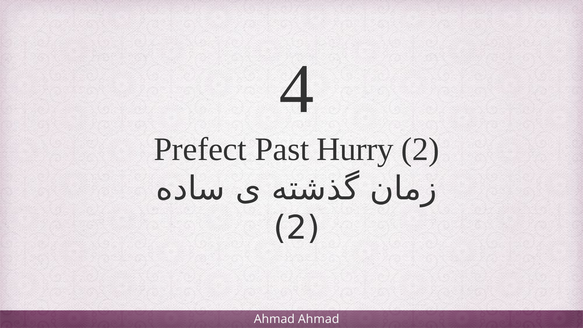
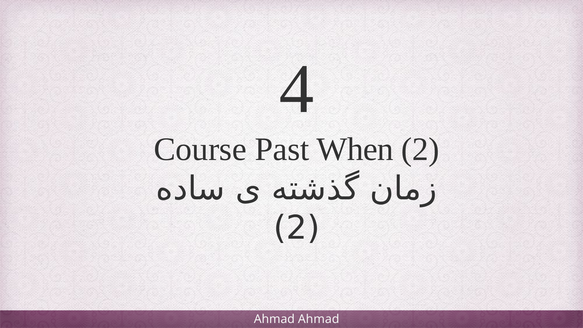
Prefect: Prefect -> Course
Hurry: Hurry -> When
